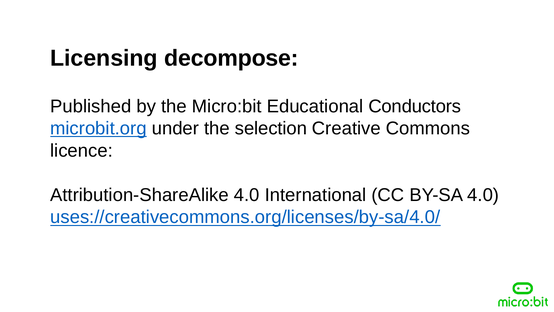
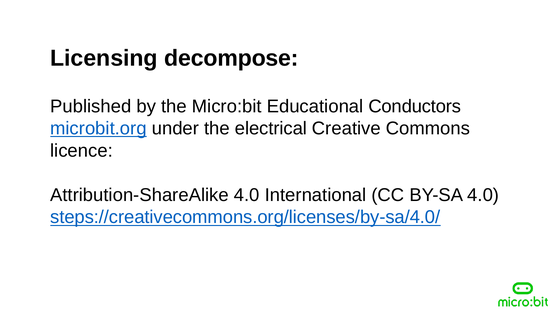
selection: selection -> electrical
uses://creativecommons.org/licenses/by-sa/4.0/: uses://creativecommons.org/licenses/by-sa/4.0/ -> steps://creativecommons.org/licenses/by-sa/4.0/
